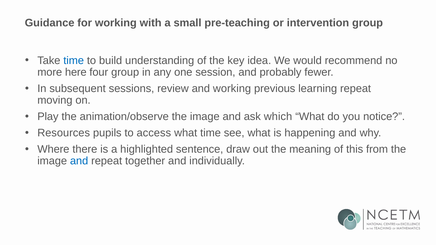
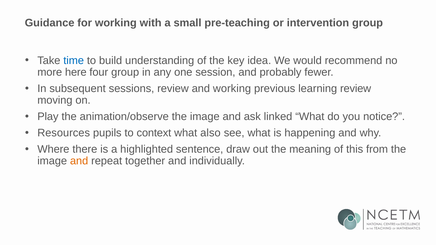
learning repeat: repeat -> review
which: which -> linked
access: access -> context
what time: time -> also
and at (79, 161) colour: blue -> orange
